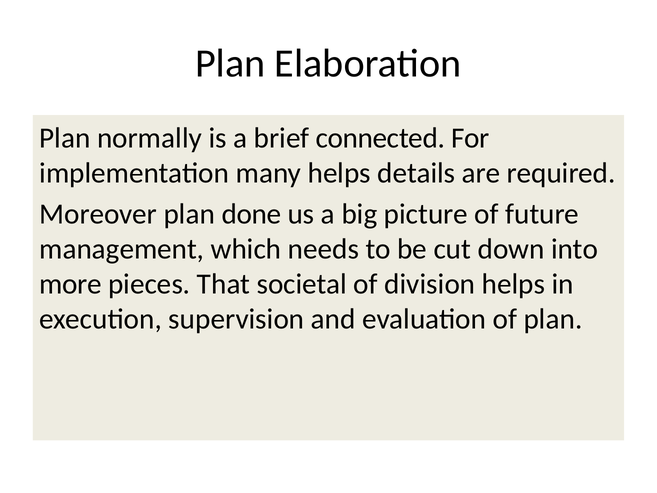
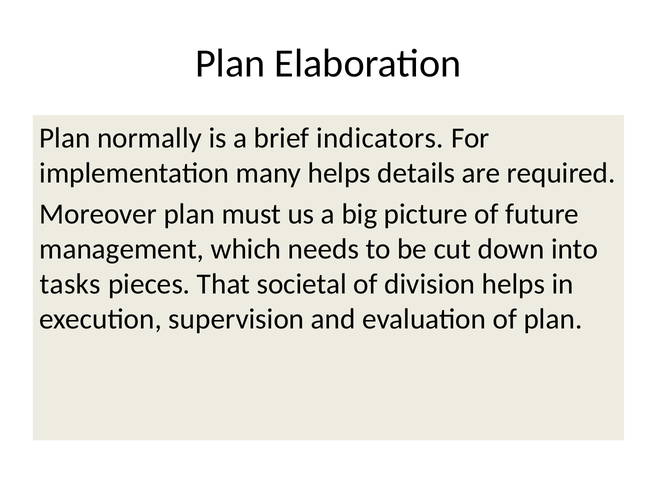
connected: connected -> indicators
done: done -> must
more: more -> tasks
